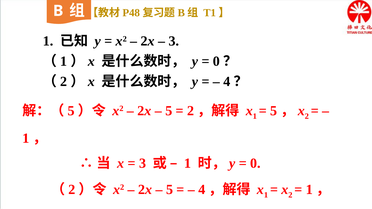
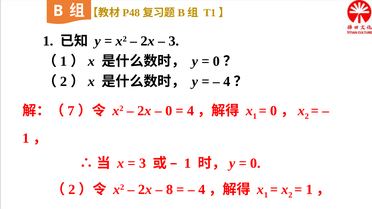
5 at (71, 111): 5 -> 7
5 at (169, 111): 5 -> 0
2 at (191, 111): 2 -> 4
5 at (274, 111): 5 -> 0
5 at (169, 190): 5 -> 8
